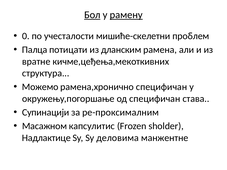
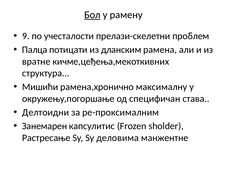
рамену underline: present -> none
0: 0 -> 9
мишиће-скелетни: мишиће-скелетни -> прелази-скелетни
Можемо: Можемо -> Мишићи
рамена,хронично специфичан: специфичан -> максималну
Супинацији: Супинацији -> Делтоидни
Масажном: Масажном -> Занемарен
Надлактице: Надлактице -> Растресање
